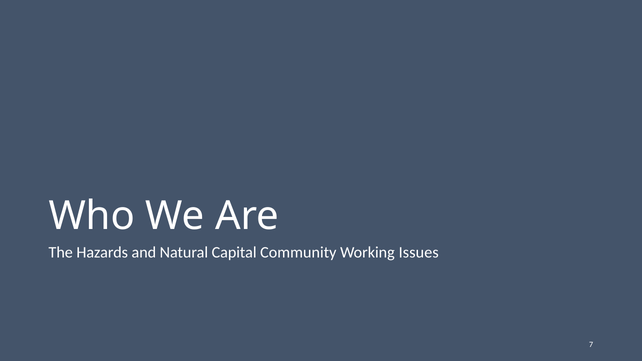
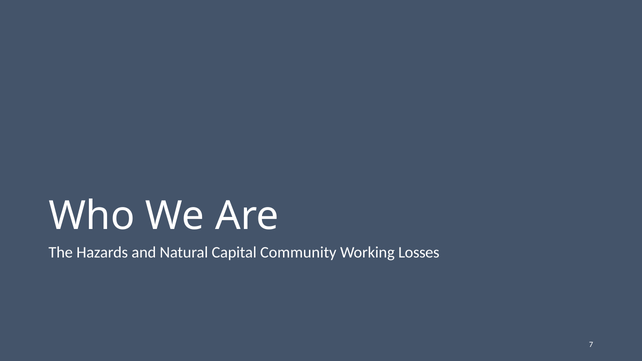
Issues: Issues -> Losses
